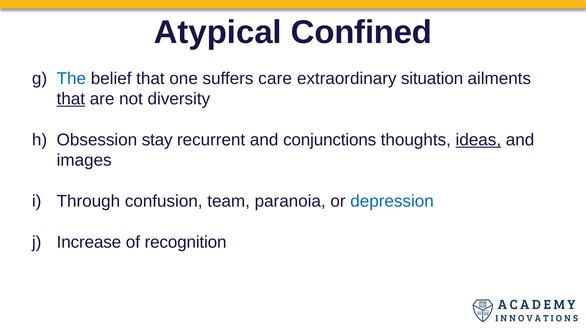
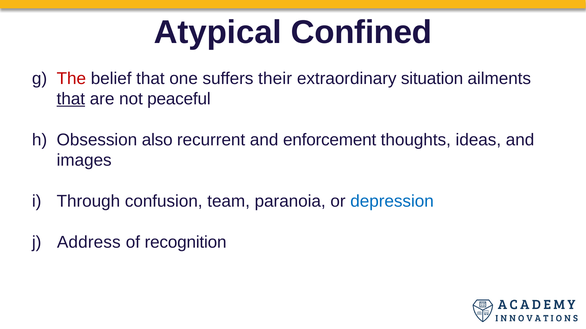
The colour: blue -> red
care: care -> their
diversity: diversity -> peaceful
stay: stay -> also
conjunctions: conjunctions -> enforcement
ideas underline: present -> none
Increase: Increase -> Address
